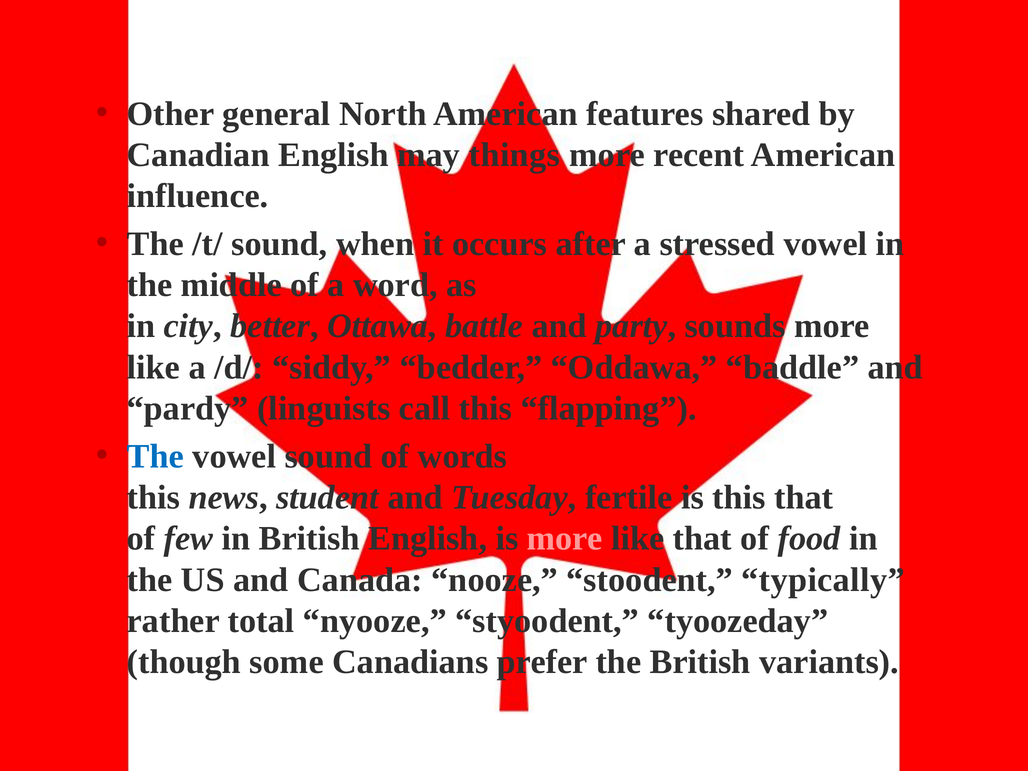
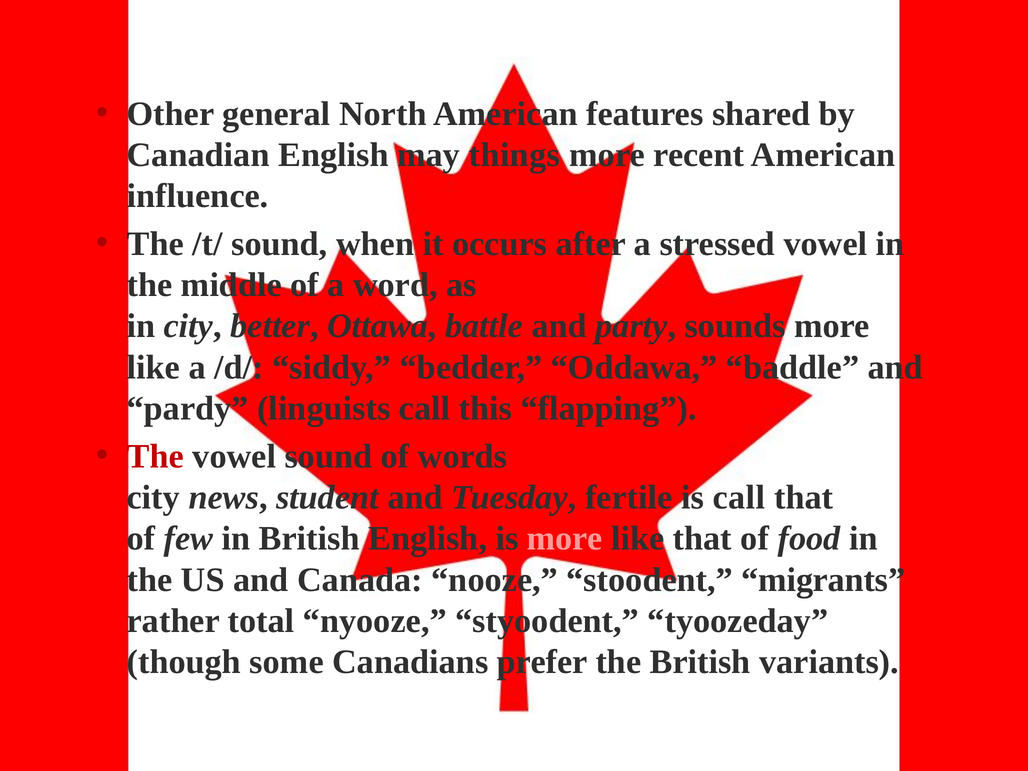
The at (155, 456) colour: blue -> red
this at (153, 498): this -> city
is this: this -> call
typically: typically -> migrants
